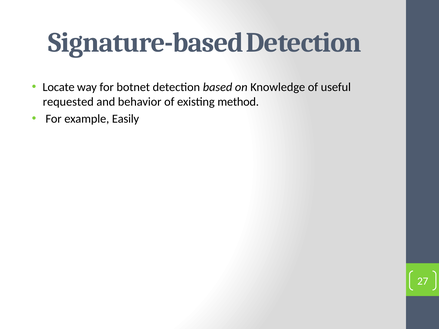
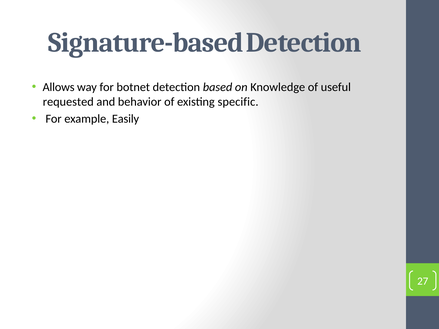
Locate: Locate -> Allows
method: method -> specific
